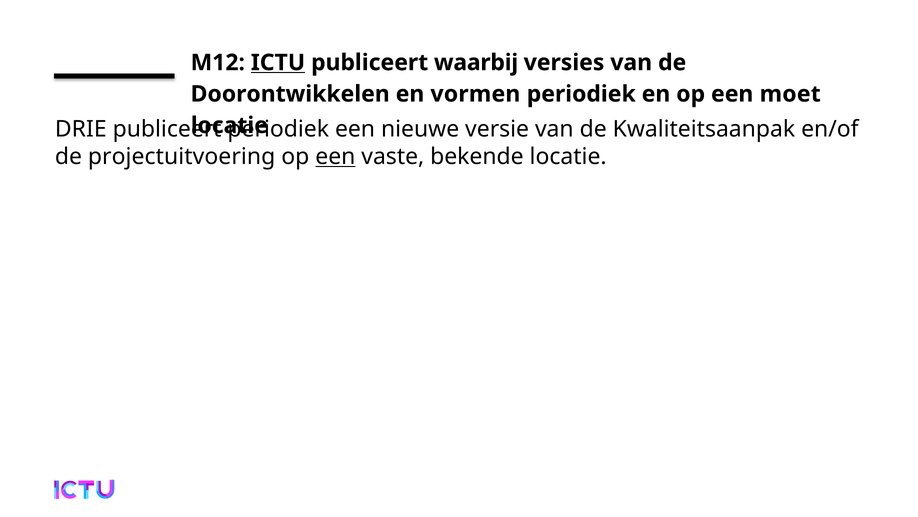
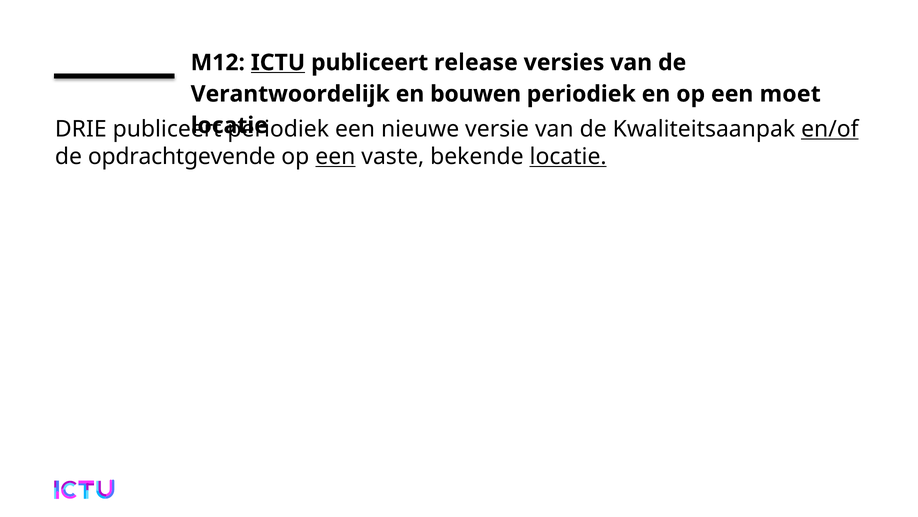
waarbij: waarbij -> release
Doorontwikkelen: Doorontwikkelen -> Verantwoordelijk
vormen: vormen -> bouwen
en/of underline: none -> present
projectuitvoering: projectuitvoering -> opdrachtgevende
locatie at (568, 156) underline: none -> present
